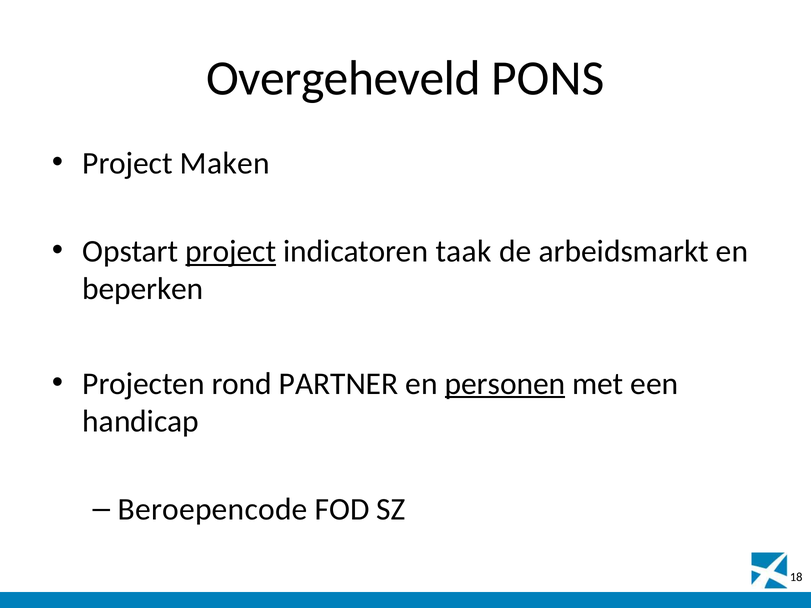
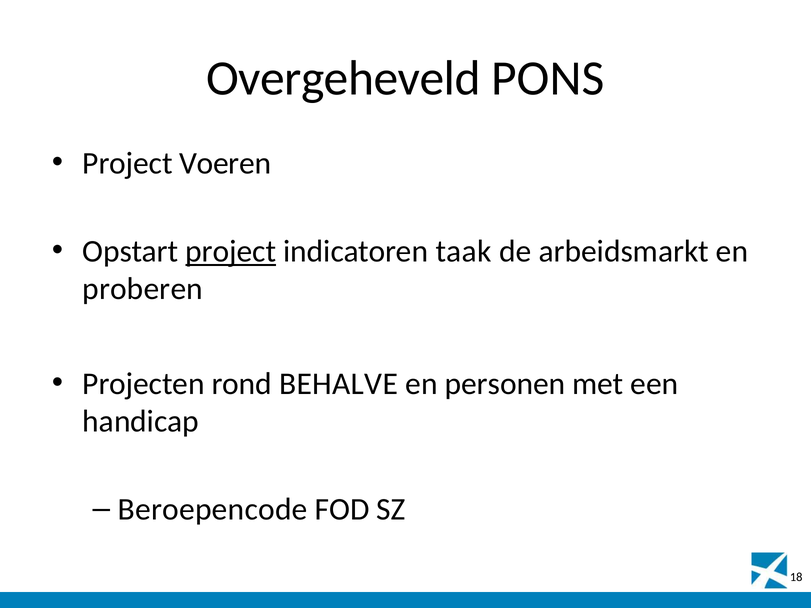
Maken: Maken -> Voeren
beperken: beperken -> proberen
PARTNER: PARTNER -> BEHALVE
personen underline: present -> none
